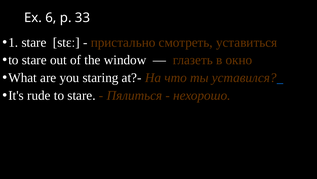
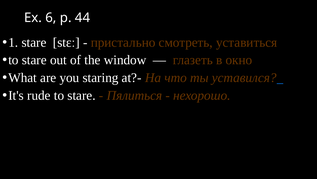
33: 33 -> 44
